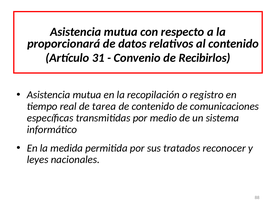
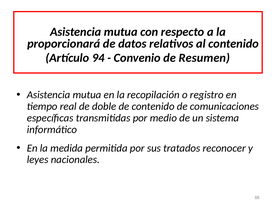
31: 31 -> 94
Recibirlos: Recibirlos -> Resumen
tarea: tarea -> doble
